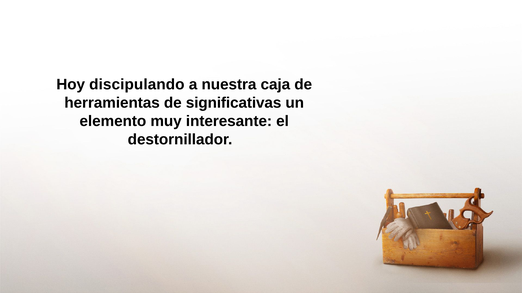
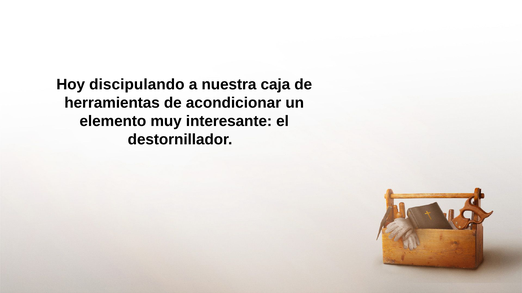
significativas: significativas -> acondicionar
